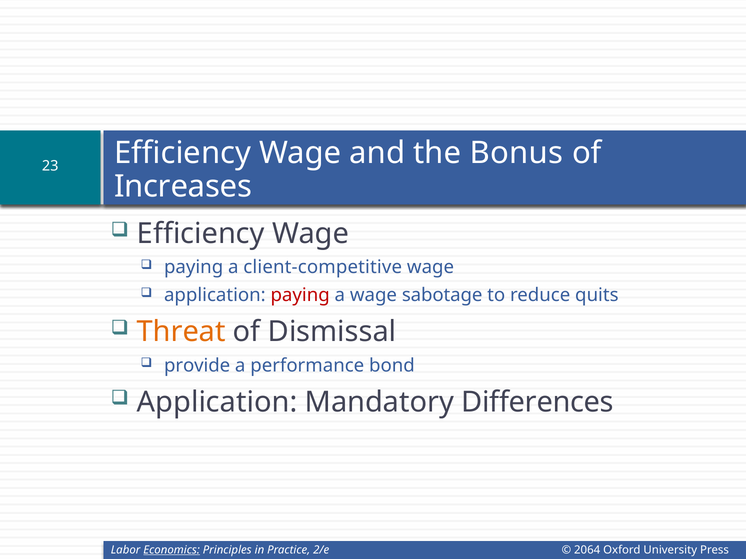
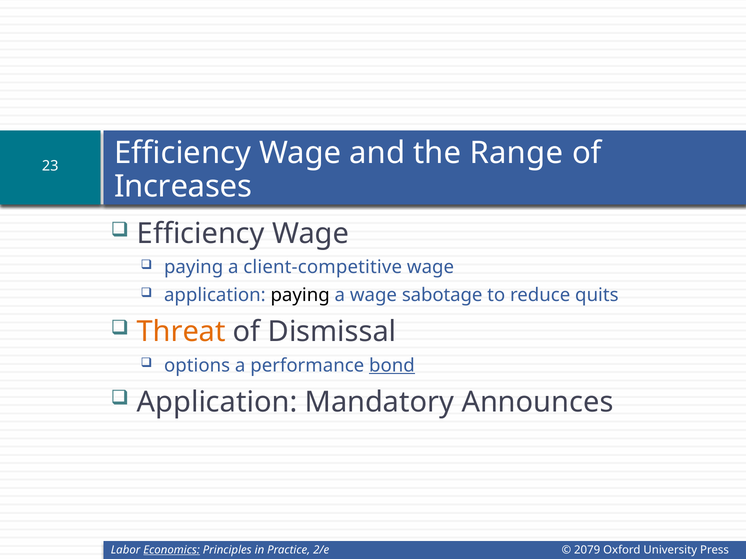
Bonus: Bonus -> Range
paying at (300, 296) colour: red -> black
provide: provide -> options
bond underline: none -> present
Differences: Differences -> Announces
2064: 2064 -> 2079
